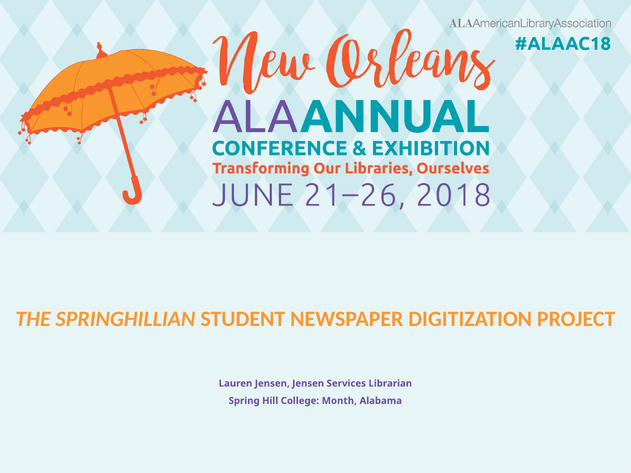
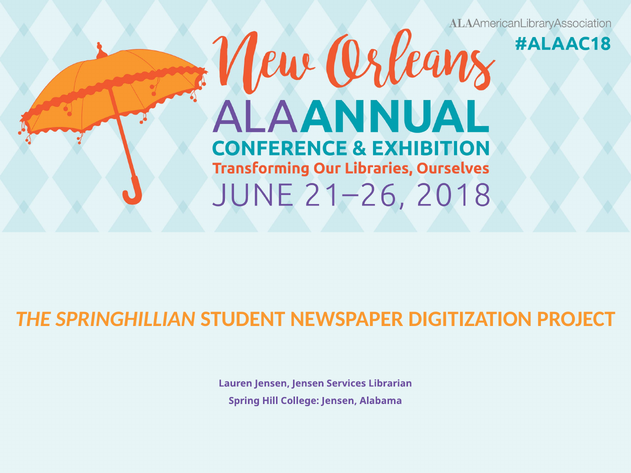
College Month: Month -> Jensen
